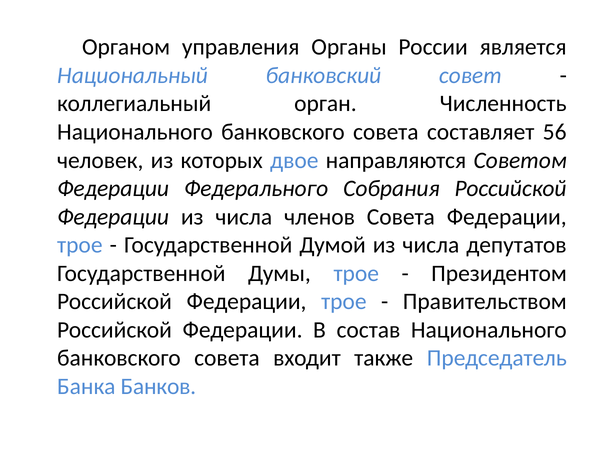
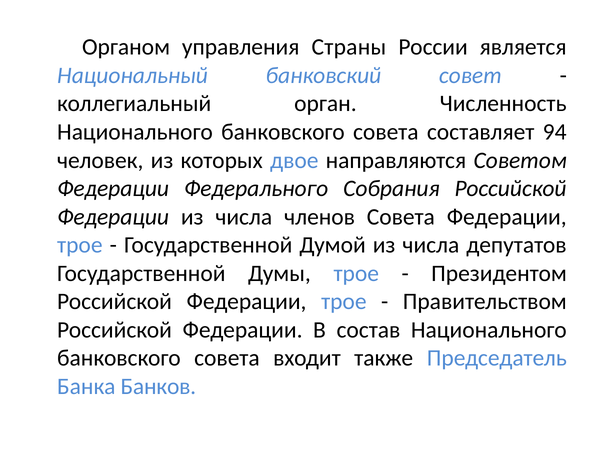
Органы: Органы -> Страны
56: 56 -> 94
